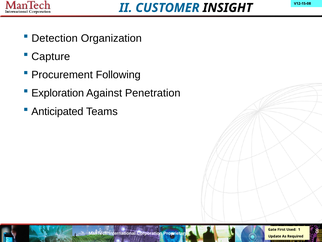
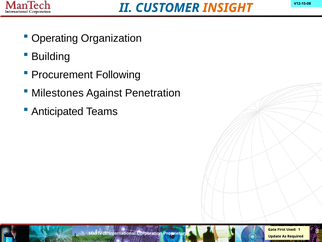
INSIGHT colour: black -> orange
Detection: Detection -> Operating
Capture: Capture -> Building
Exploration: Exploration -> Milestones
